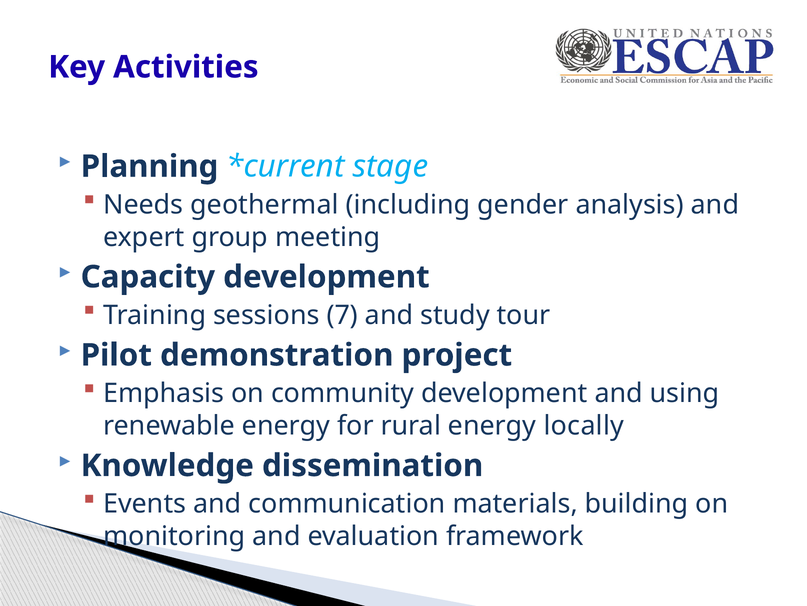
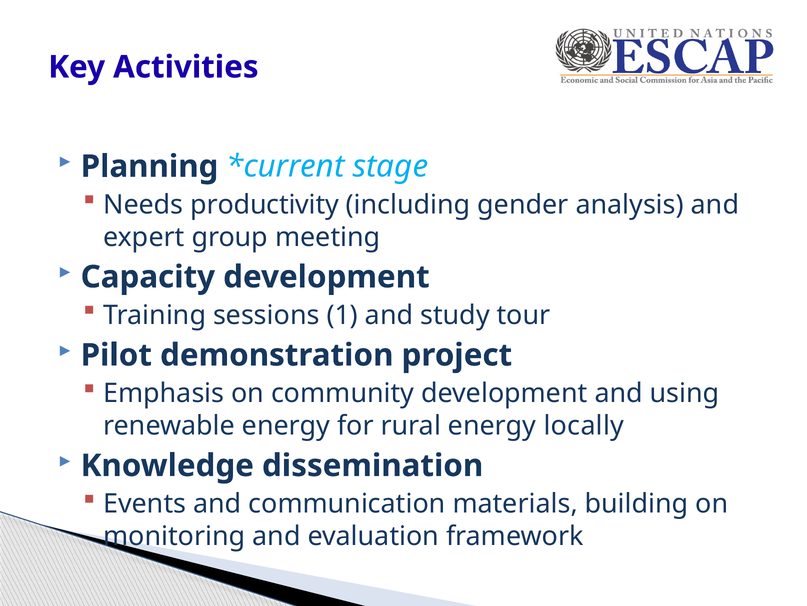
geothermal: geothermal -> productivity
7: 7 -> 1
